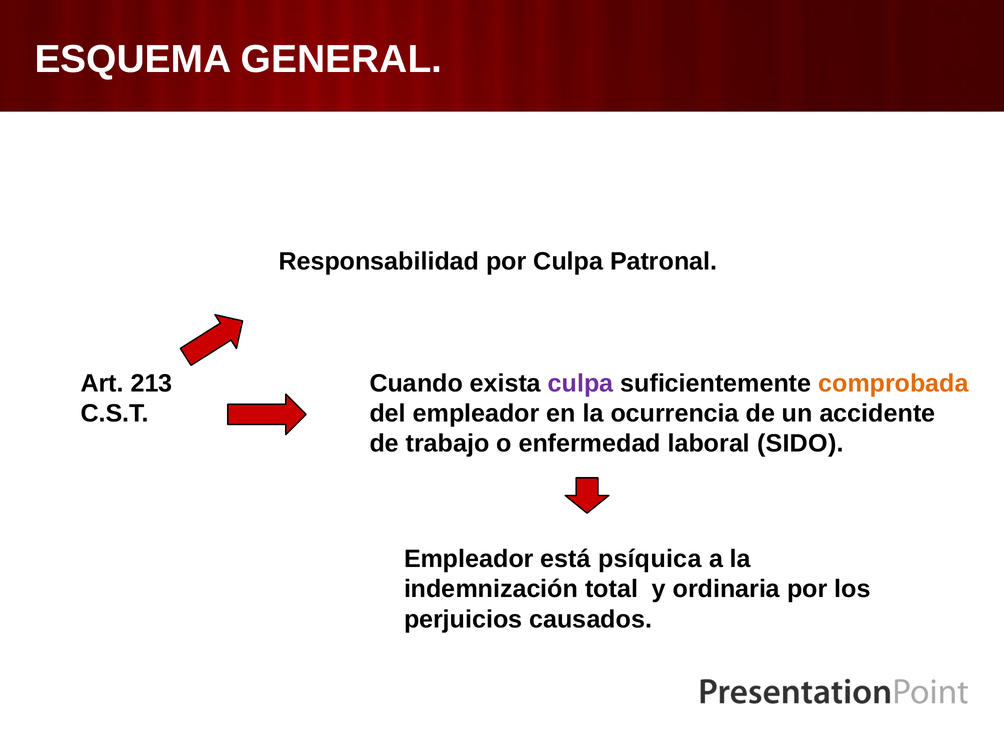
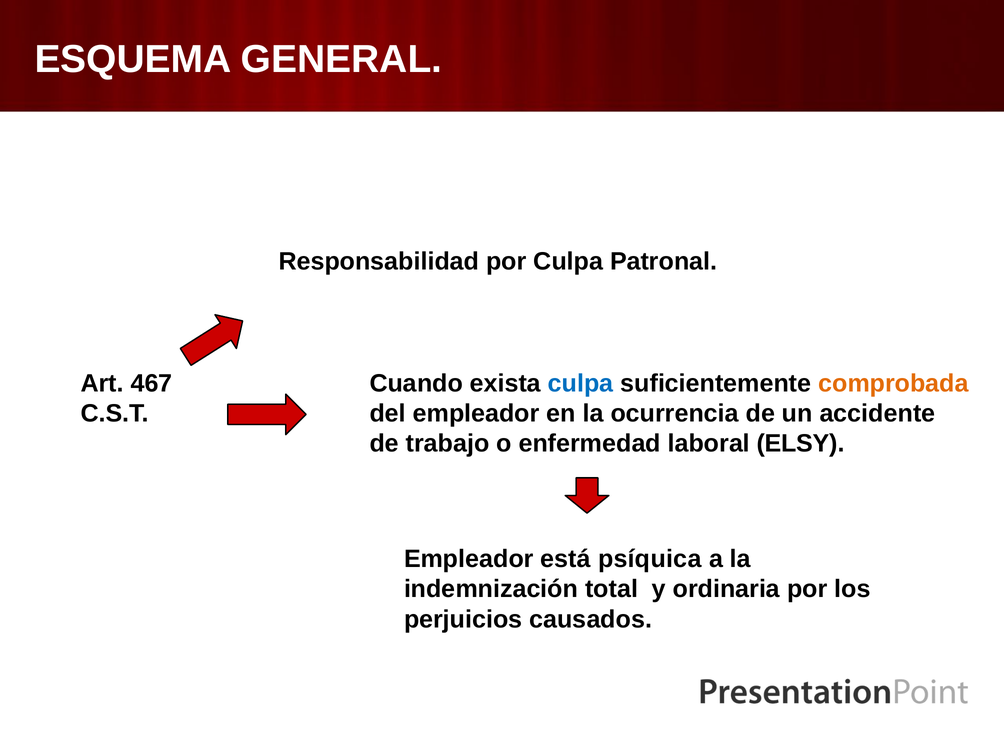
213: 213 -> 467
culpa at (581, 383) colour: purple -> blue
SIDO: SIDO -> ELSY
